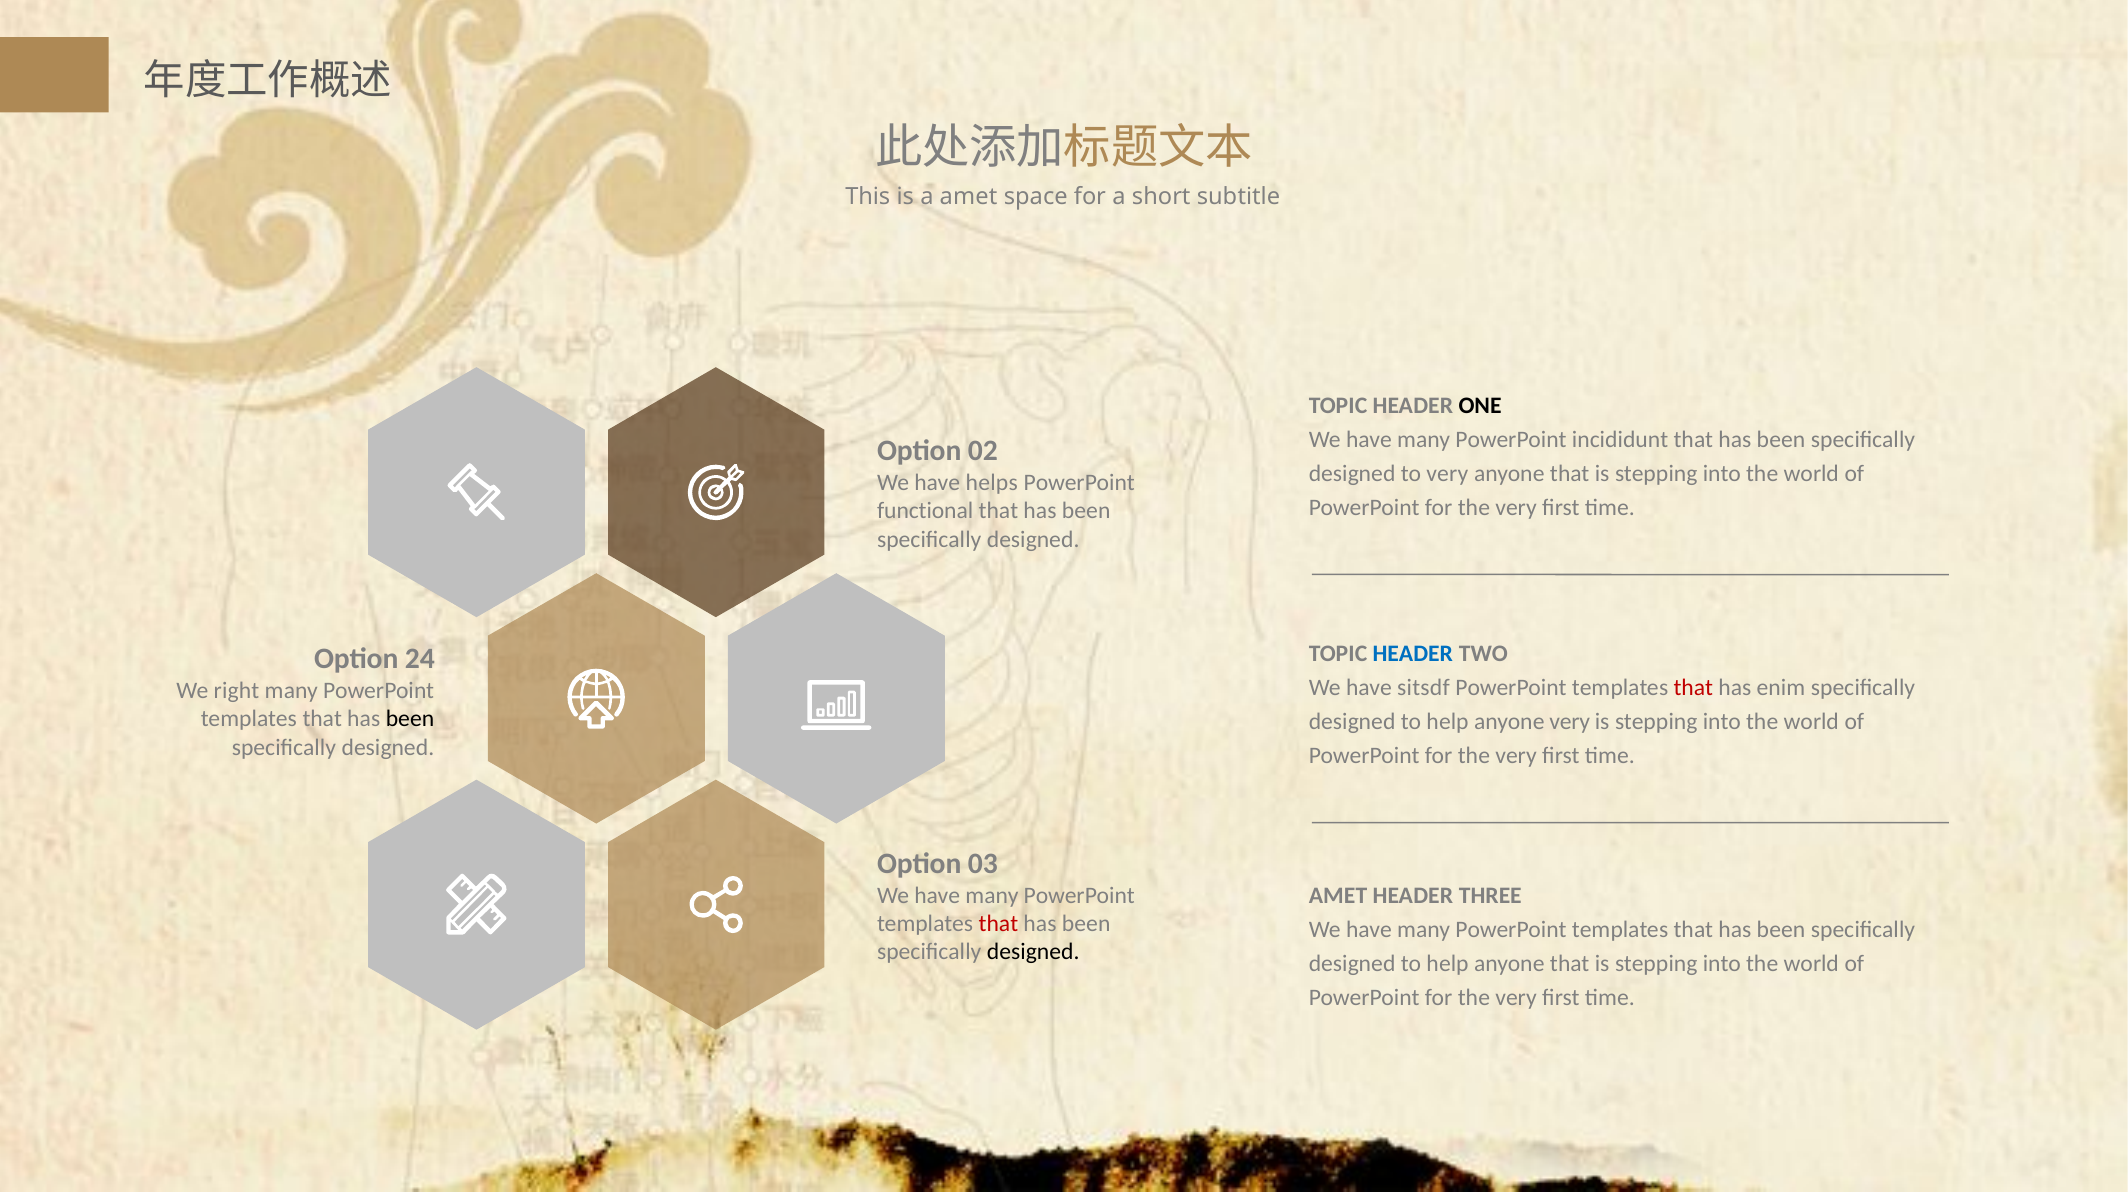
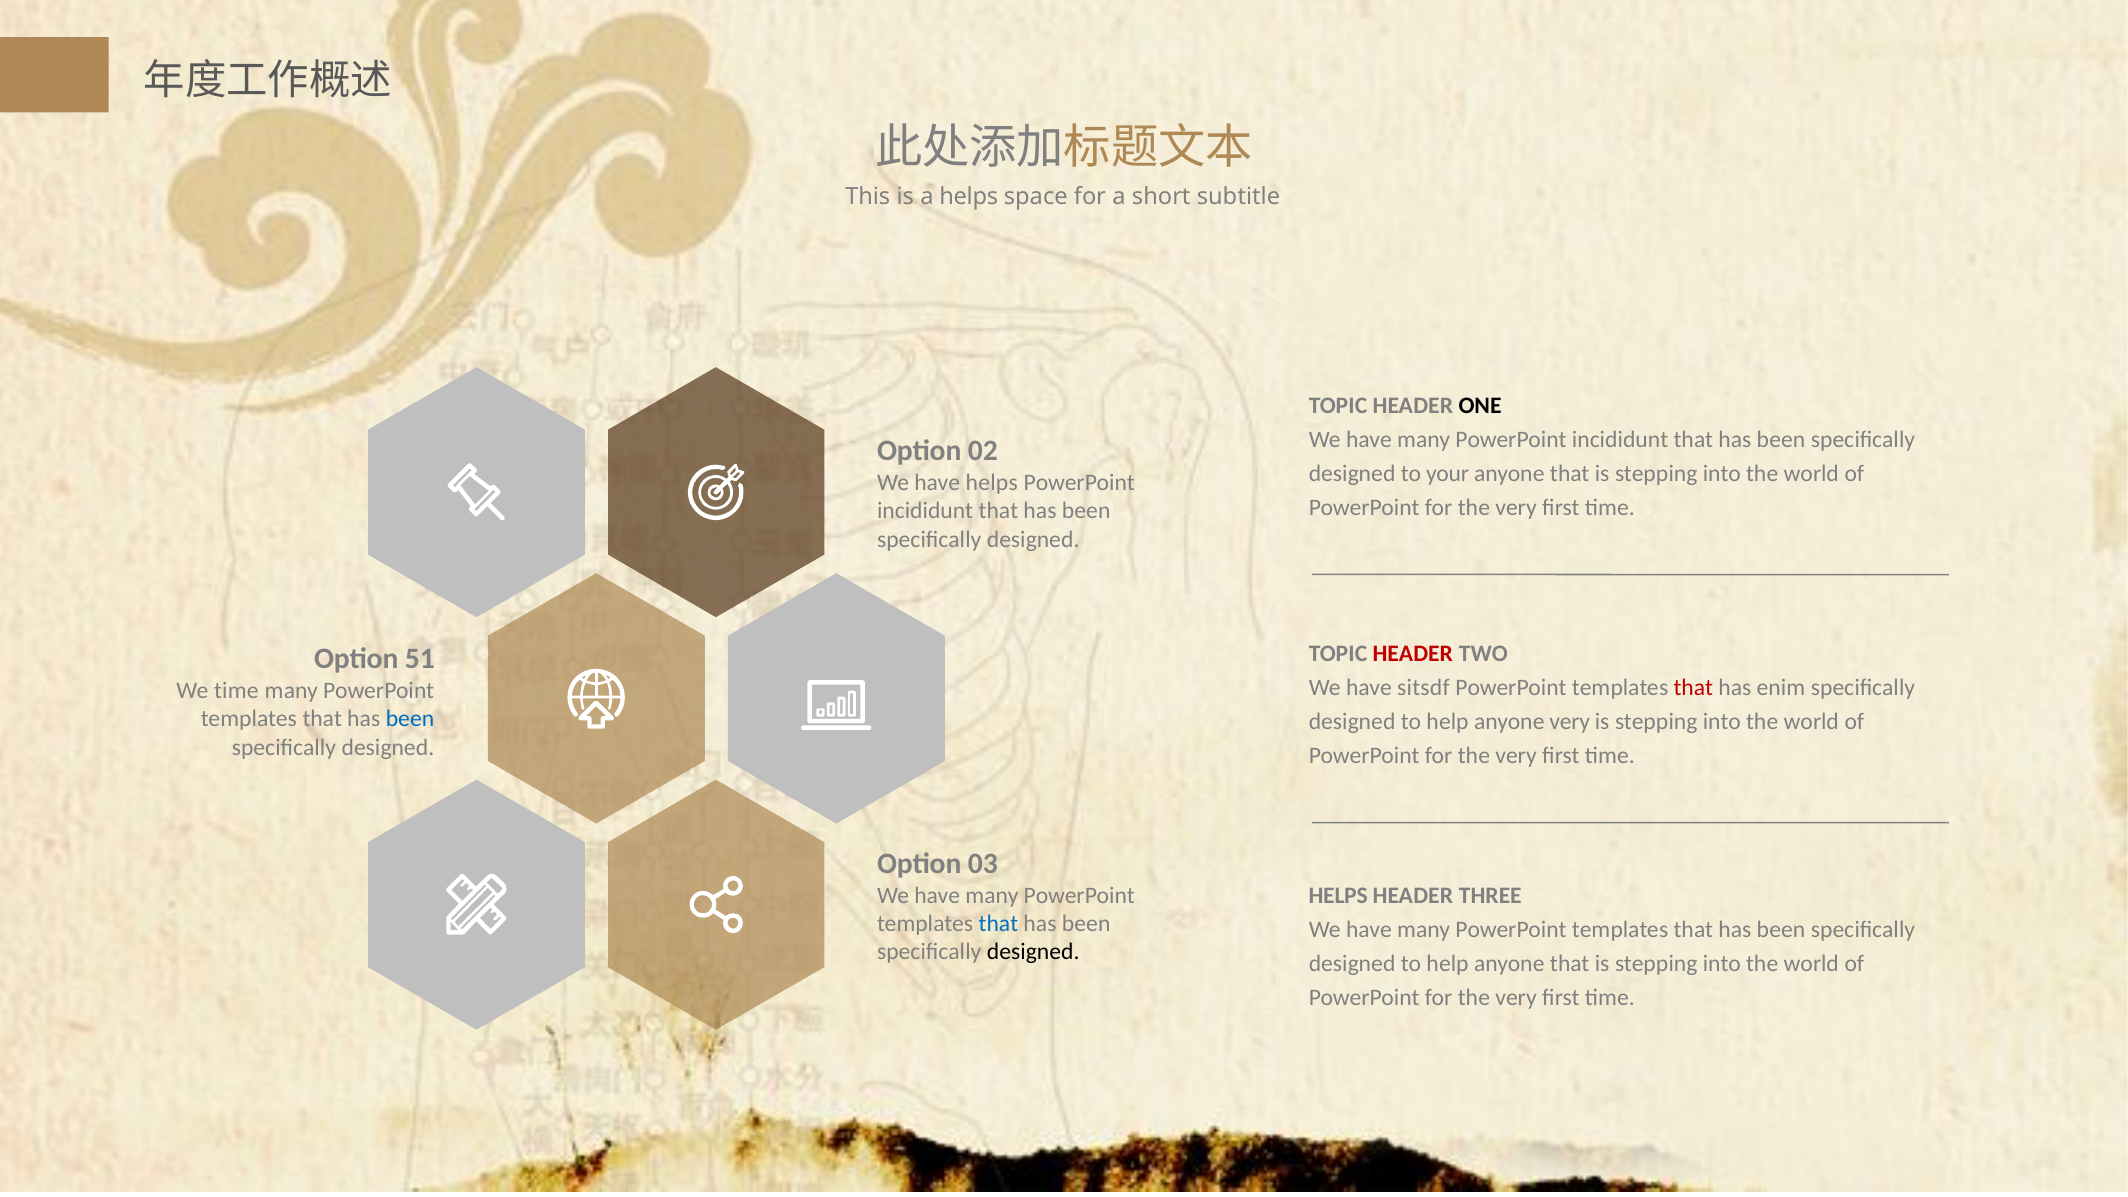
a amet: amet -> helps
to very: very -> your
functional at (925, 511): functional -> incididunt
HEADER at (1413, 654) colour: blue -> red
24: 24 -> 51
We right: right -> time
been at (410, 719) colour: black -> blue
AMET at (1338, 896): AMET -> HELPS
that at (998, 924) colour: red -> blue
